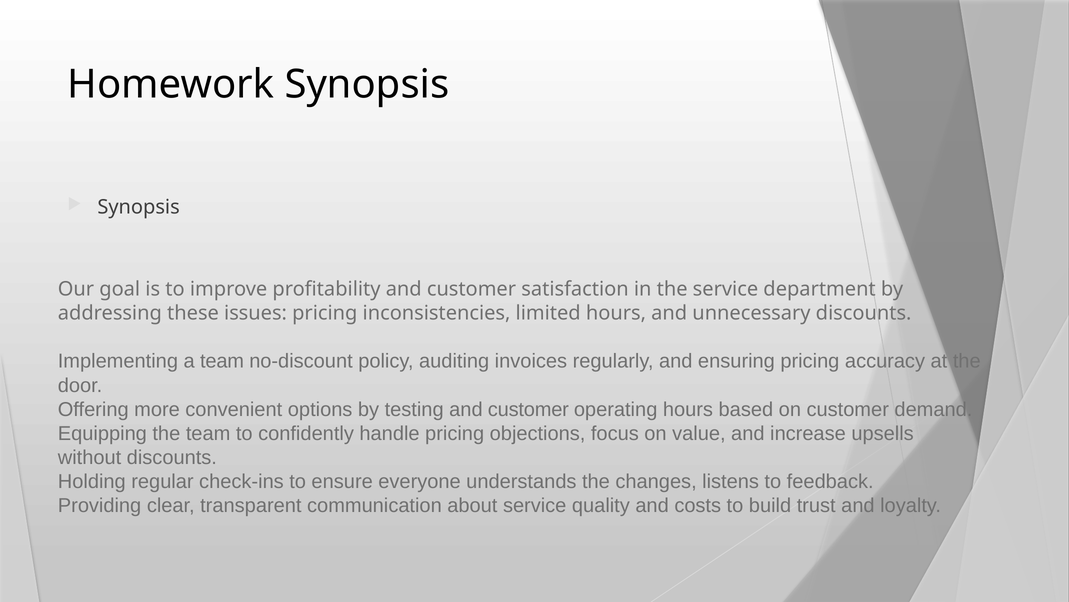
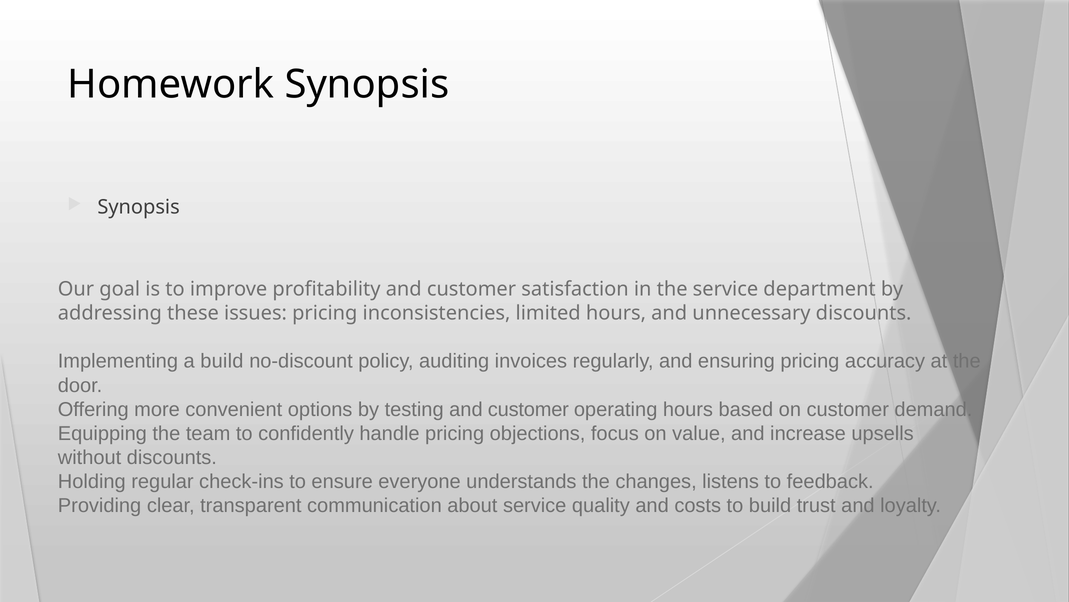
a team: team -> build
